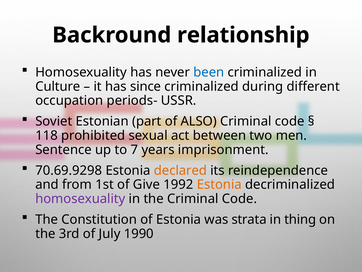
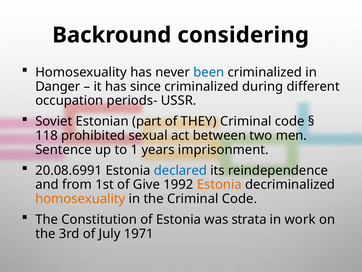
relationship: relationship -> considering
Culture: Culture -> Danger
ALSO: ALSO -> THEY
7: 7 -> 1
70.69.9298: 70.69.9298 -> 20.08.6991
declared colour: orange -> blue
homosexuality at (80, 198) colour: purple -> orange
thing: thing -> work
1990: 1990 -> 1971
